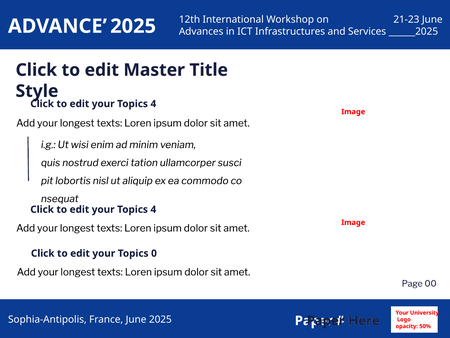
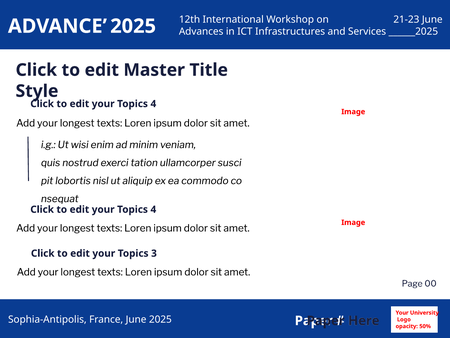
0: 0 -> 3
